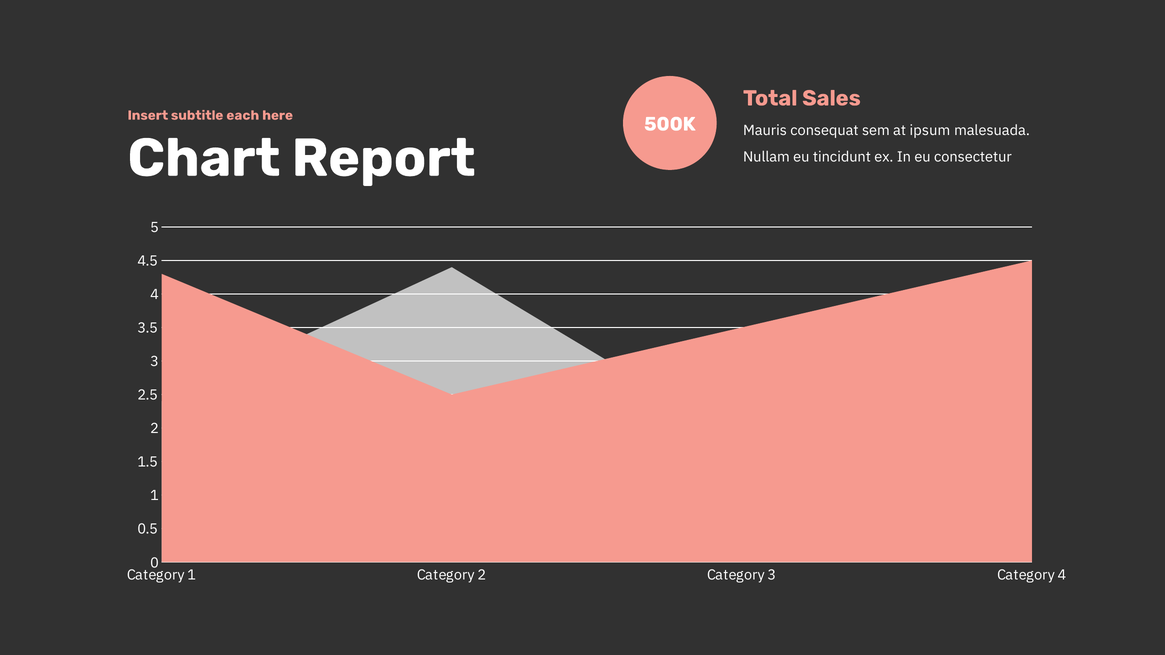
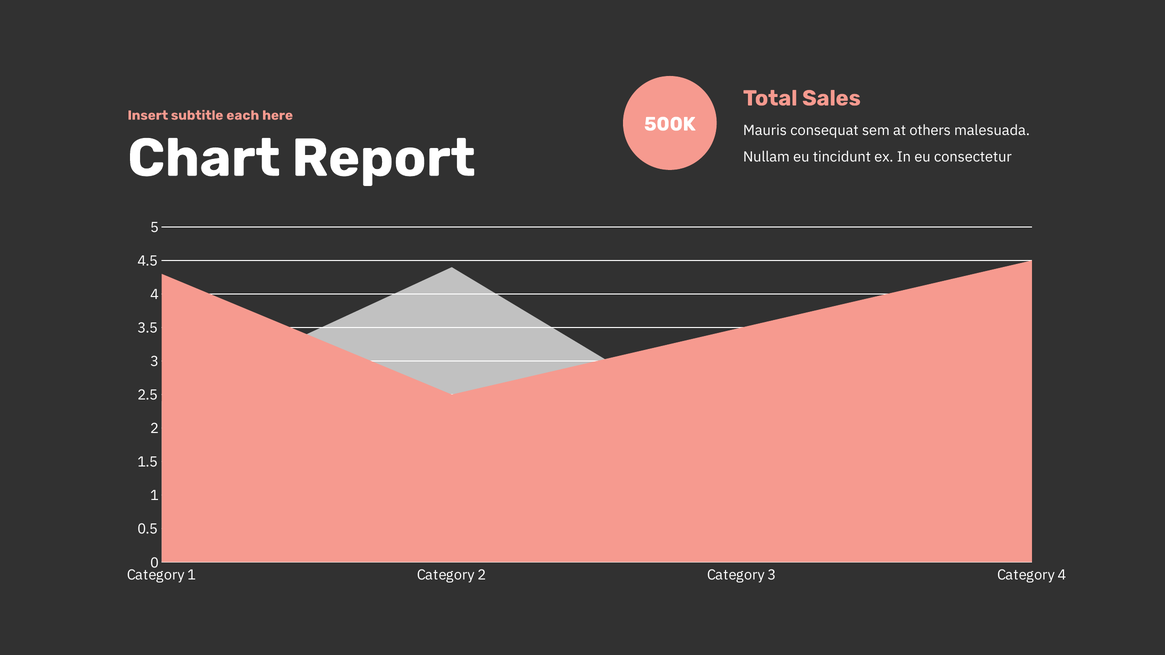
ipsum: ipsum -> others
